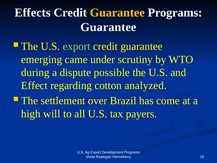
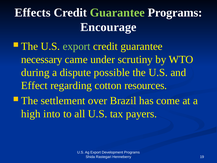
Guarantee at (117, 13) colour: yellow -> light green
Guarantee at (108, 27): Guarantee -> Encourage
emerging: emerging -> necessary
analyzed: analyzed -> resources
will: will -> into
